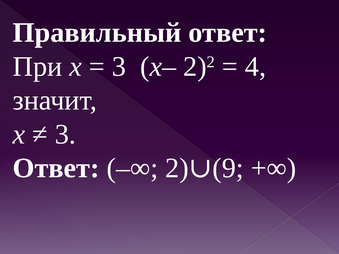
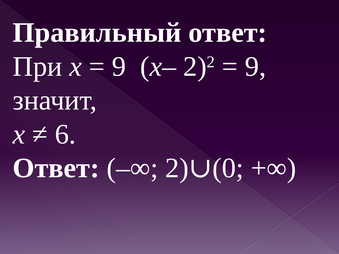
3 at (119, 67): 3 -> 9
4 at (256, 67): 4 -> 9
3 at (65, 134): 3 -> 6
9: 9 -> 0
